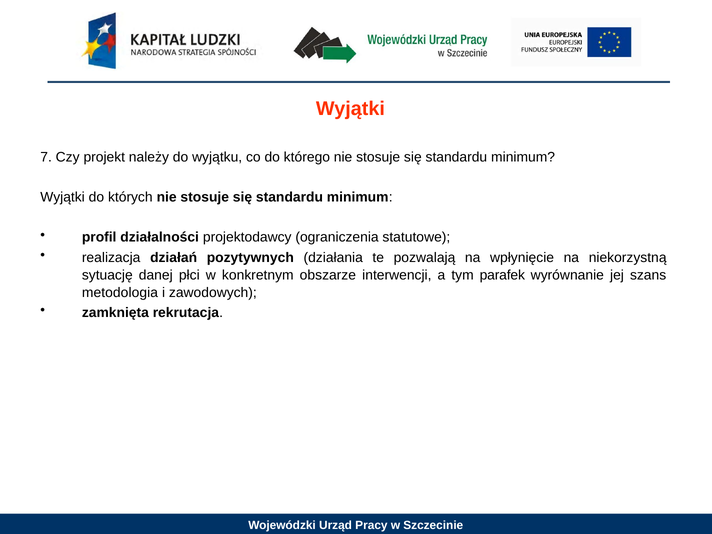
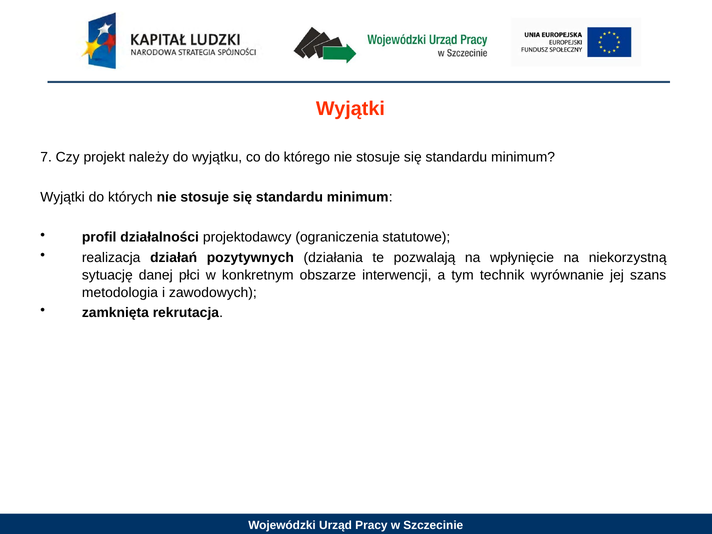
parafek: parafek -> technik
